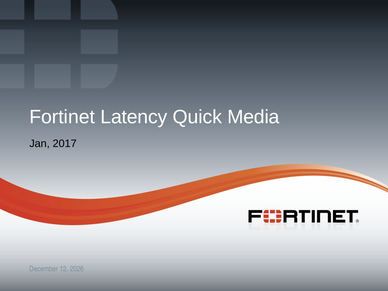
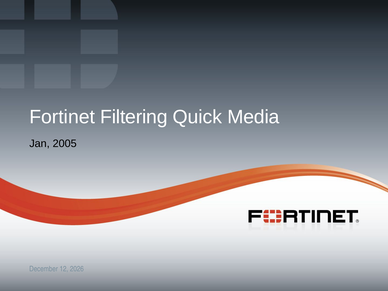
Latency: Latency -> Filtering
2017: 2017 -> 2005
